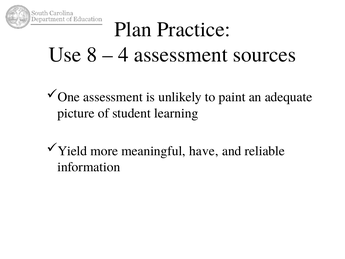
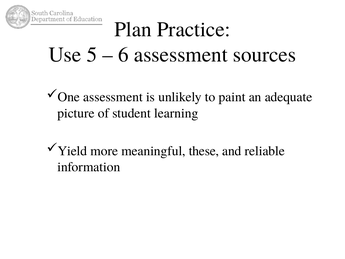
8: 8 -> 5
4: 4 -> 6
have: have -> these
